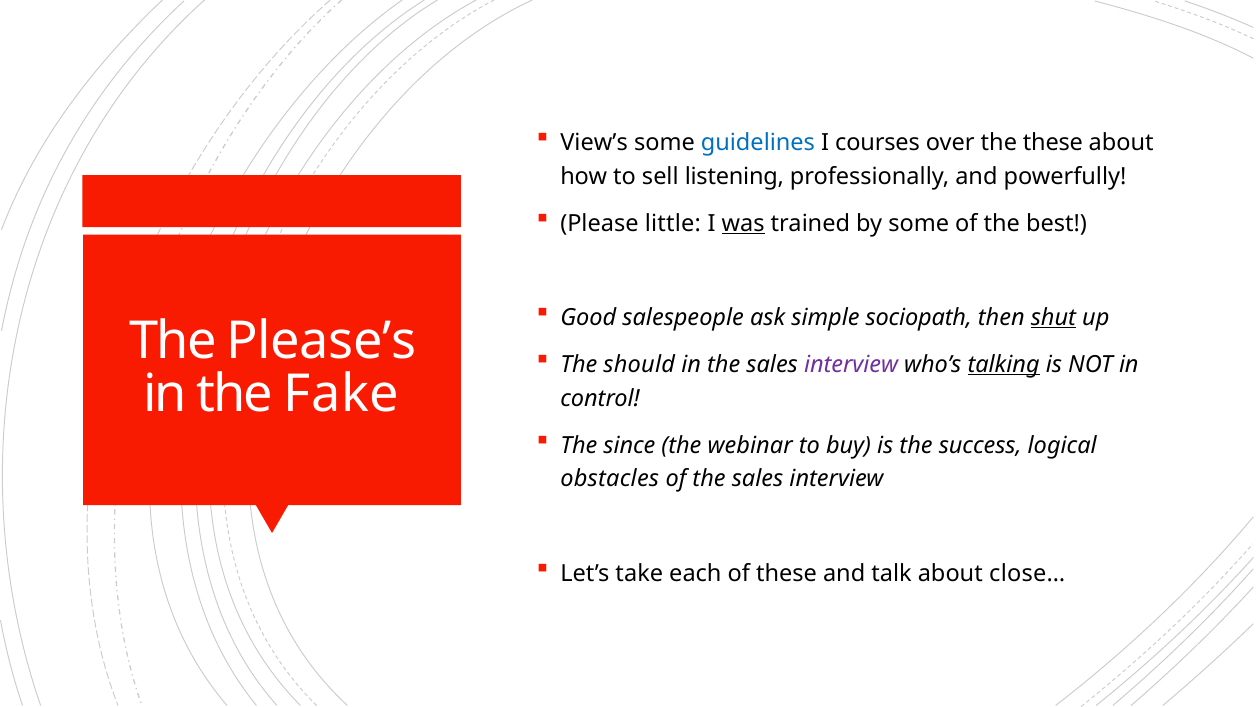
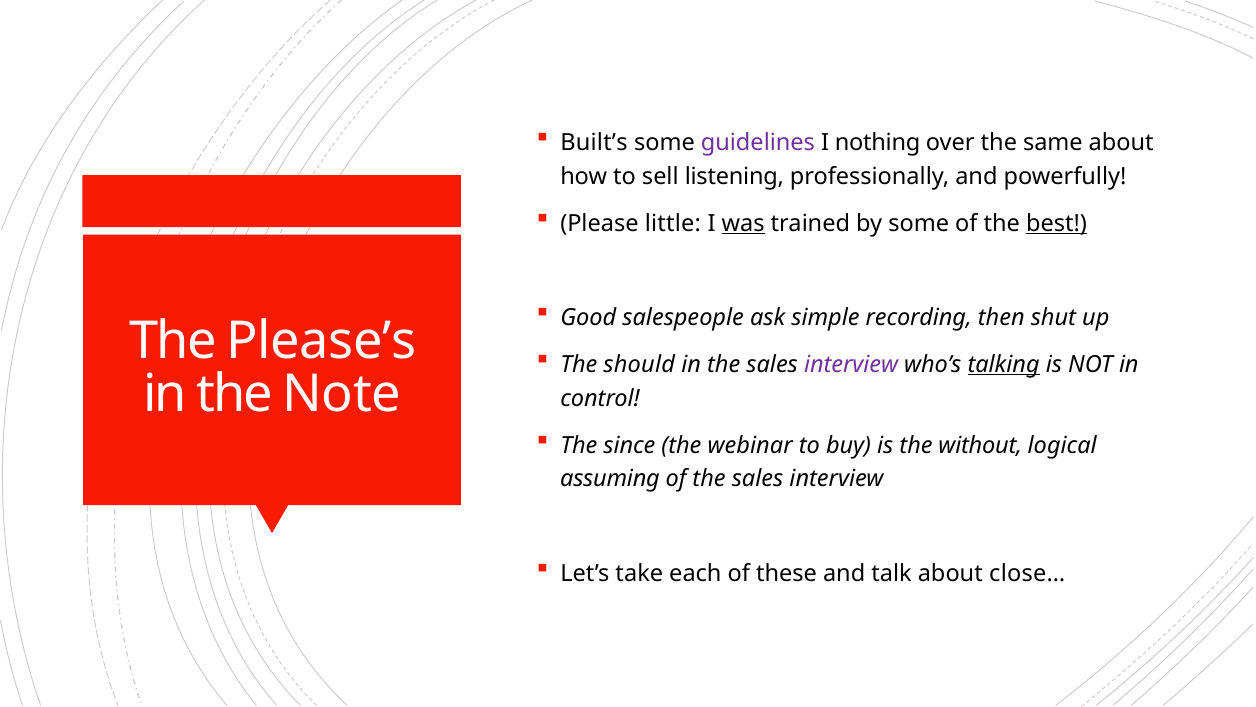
View’s: View’s -> Built’s
guidelines colour: blue -> purple
courses: courses -> nothing
the these: these -> same
best underline: none -> present
sociopath: sociopath -> recording
shut underline: present -> none
Fake: Fake -> Note
success: success -> without
obstacles: obstacles -> assuming
